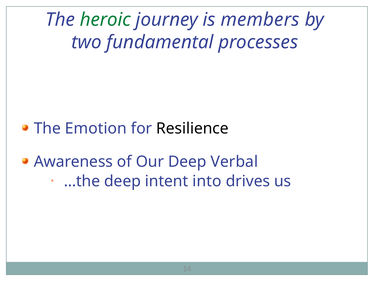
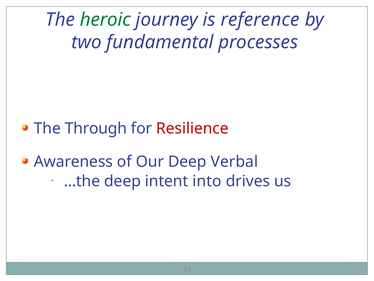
members: members -> reference
Emotion: Emotion -> Through
Resilience colour: black -> red
